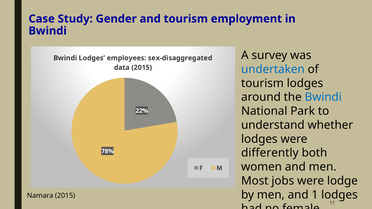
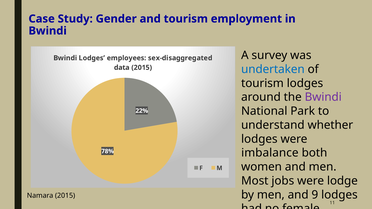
Bwindi at (323, 97) colour: blue -> purple
differently: differently -> imbalance
1: 1 -> 9
